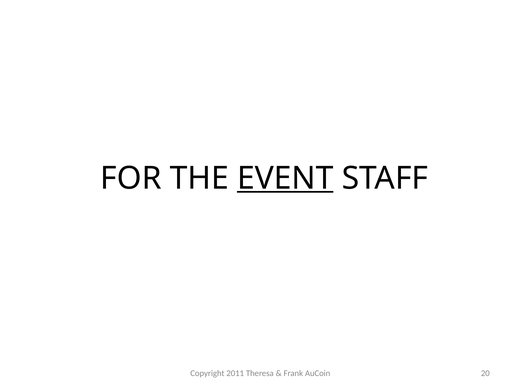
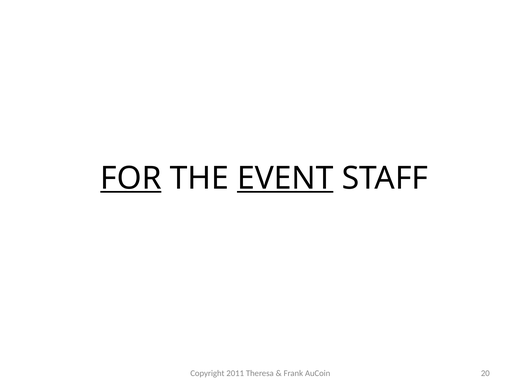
FOR underline: none -> present
